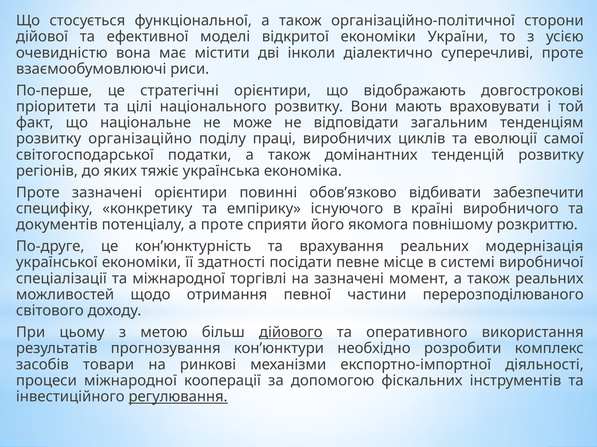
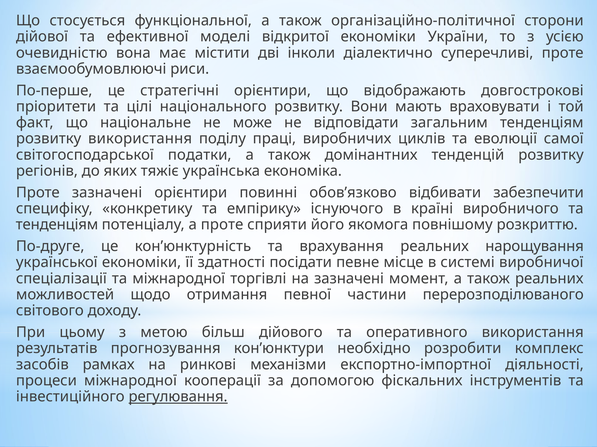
розвитку організаційно: організаційно -> використання
документів at (57, 225): документів -> тенденціям
модернізація: модернізація -> нарощування
дійового underline: present -> none
товари: товари -> рамках
